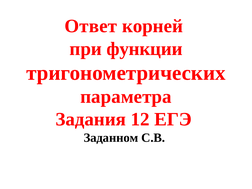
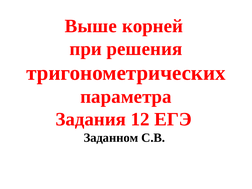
Ответ: Ответ -> Выше
функции: функции -> решения
